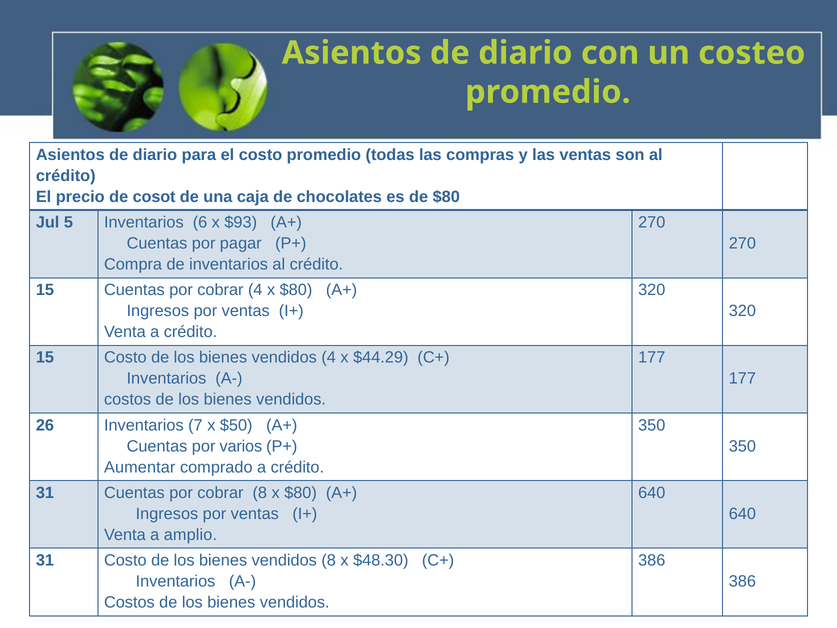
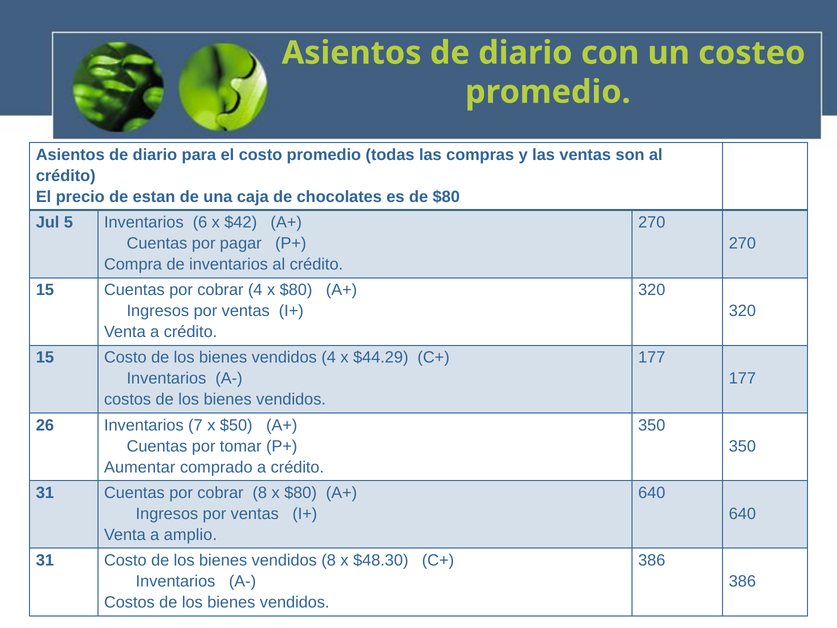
cosot: cosot -> estan
$93: $93 -> $42
varios: varios -> tomar
